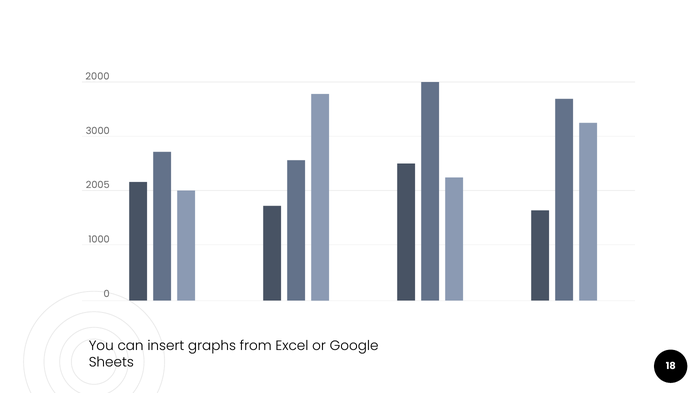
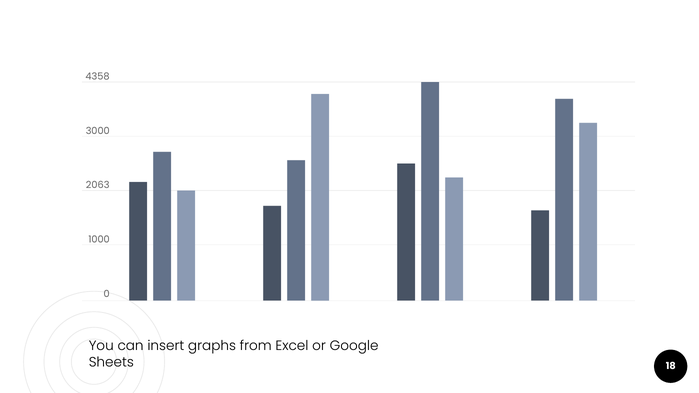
2000: 2000 -> 4358
2005: 2005 -> 2063
